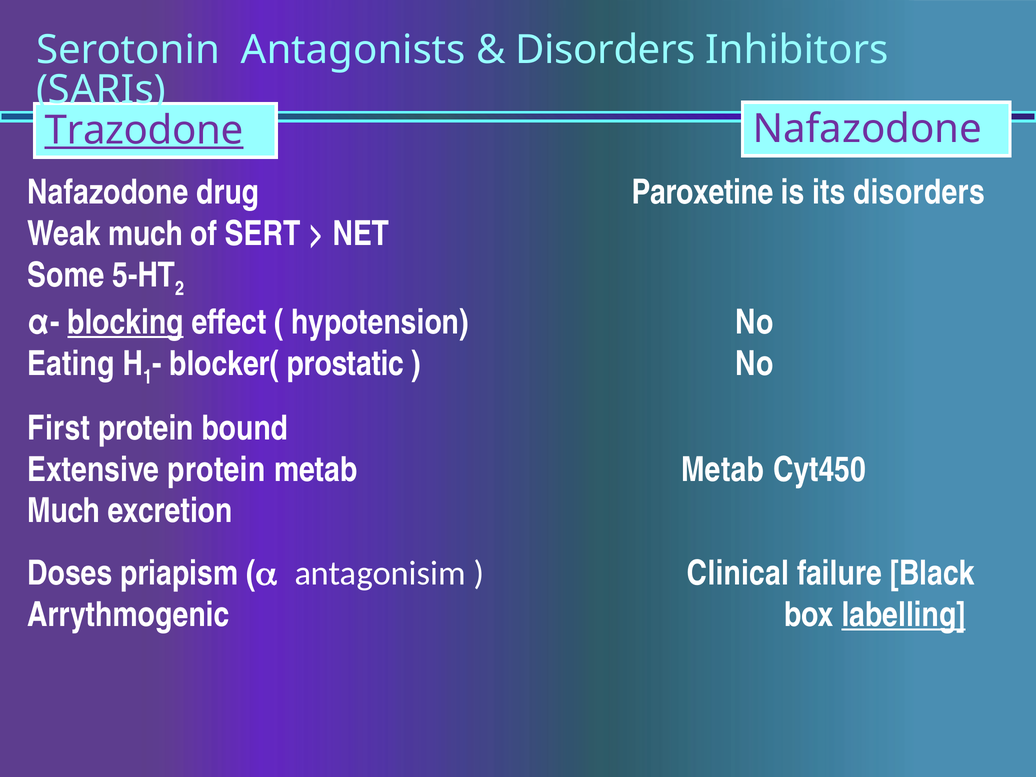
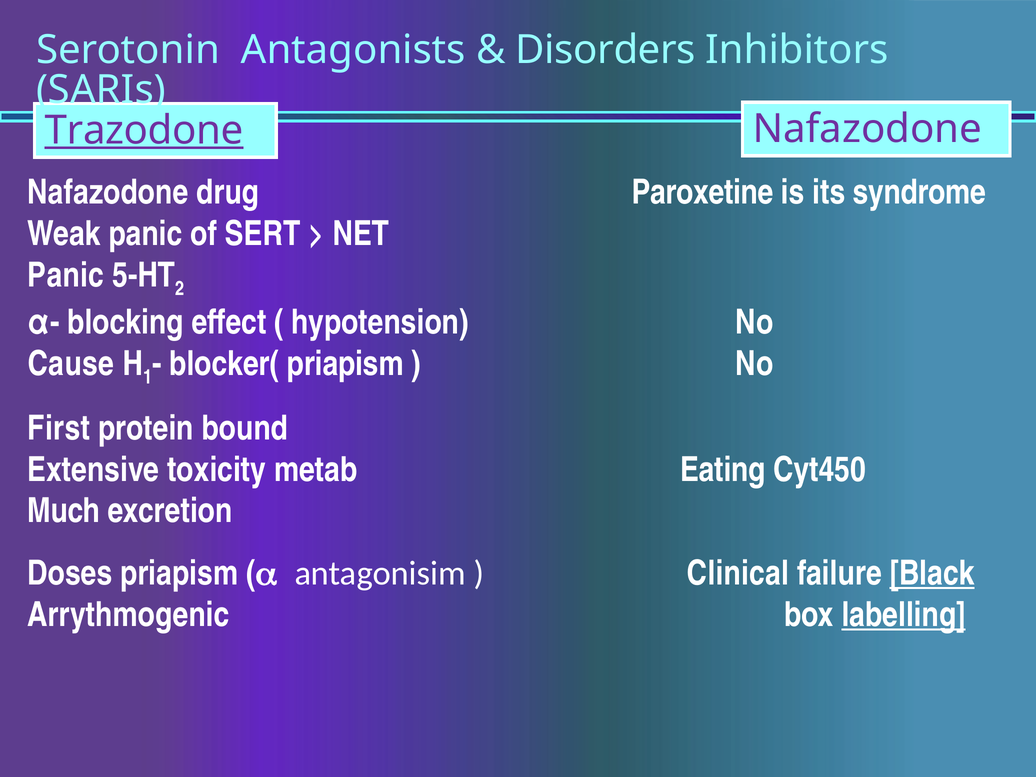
its disorders: disorders -> syndrome
Weak much: much -> panic
Some at (66, 275): Some -> Panic
blocking underline: present -> none
Eating: Eating -> Cause
blocker( prostatic: prostatic -> priapism
Extensive protein: protein -> toxicity
metab Metab: Metab -> Eating
Black underline: none -> present
